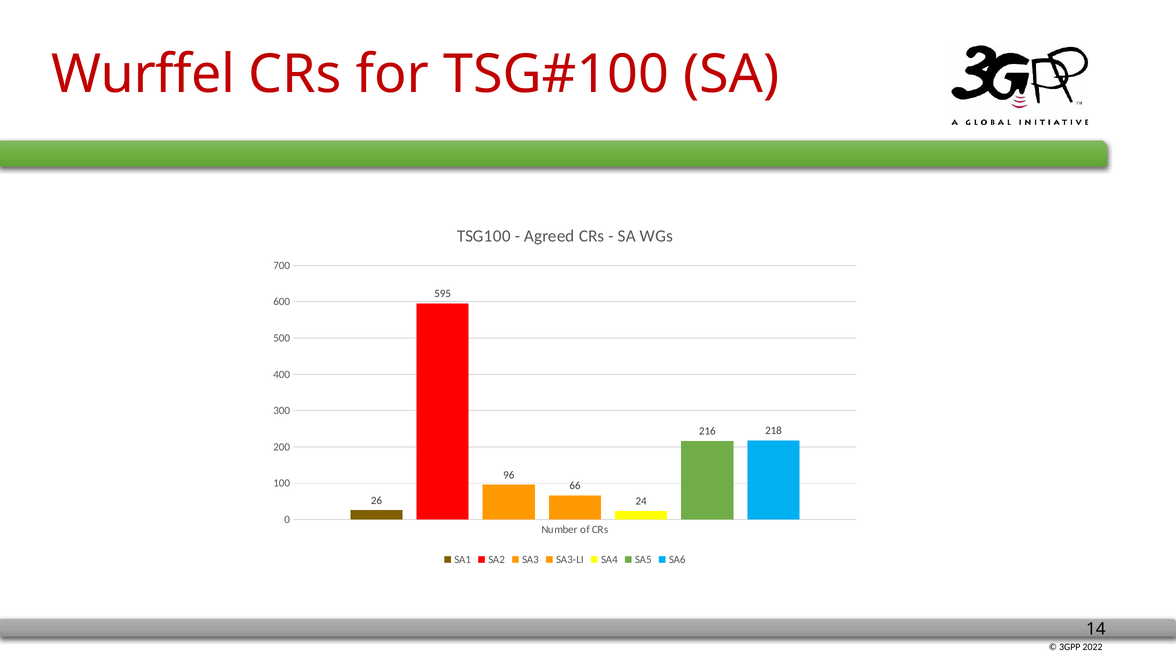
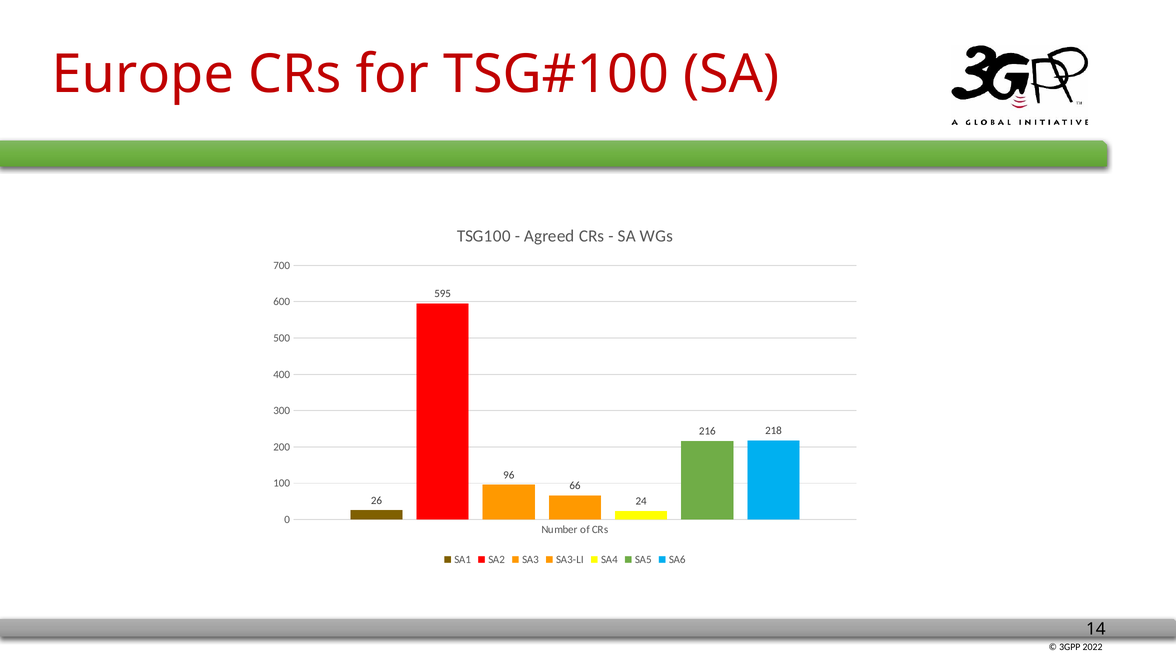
Wurffel: Wurffel -> Europe
